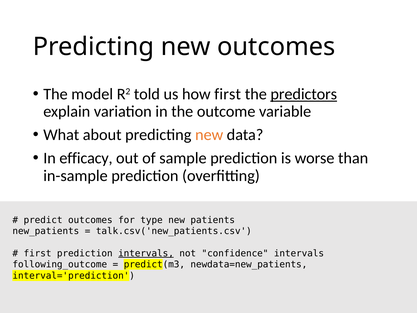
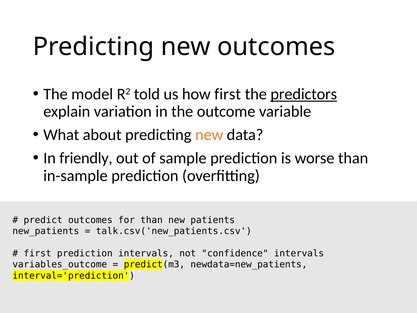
efficacy: efficacy -> friendly
for type: type -> than
intervals at (146, 253) underline: present -> none
following_outcome: following_outcome -> variables_outcome
